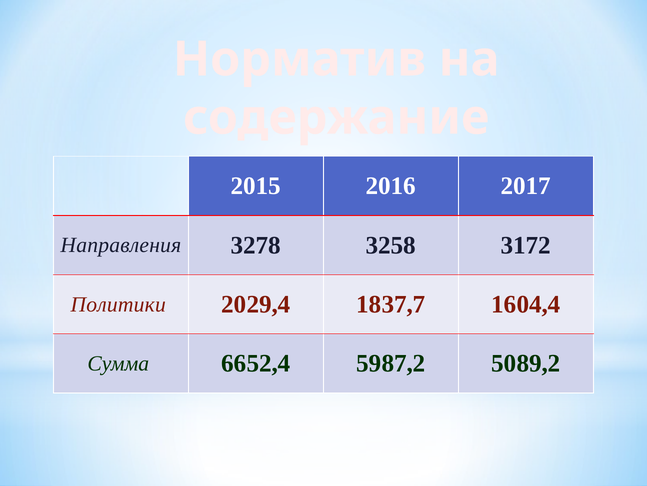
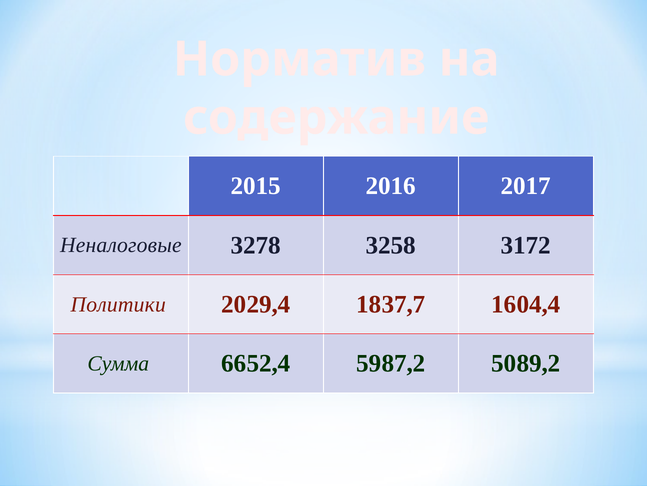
Направления: Направления -> Неналоговые
